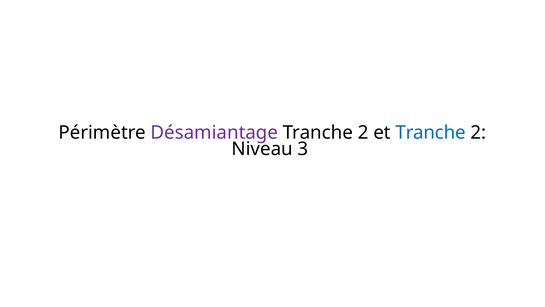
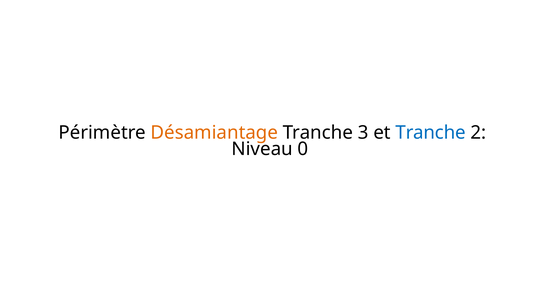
Désamiantage colour: purple -> orange
2 at (363, 133): 2 -> 3
3: 3 -> 0
